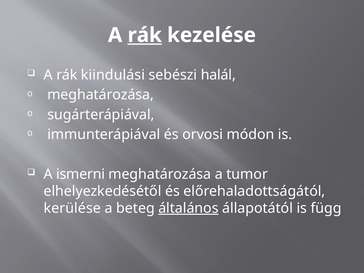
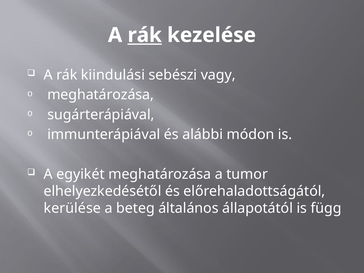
halál: halál -> vagy
orvosi: orvosi -> alábbi
ismerni: ismerni -> egyikét
általános underline: present -> none
